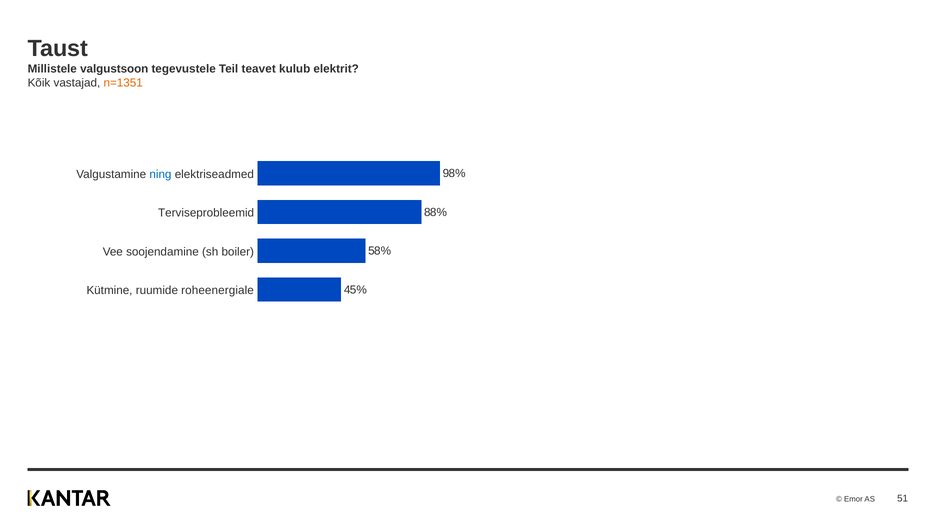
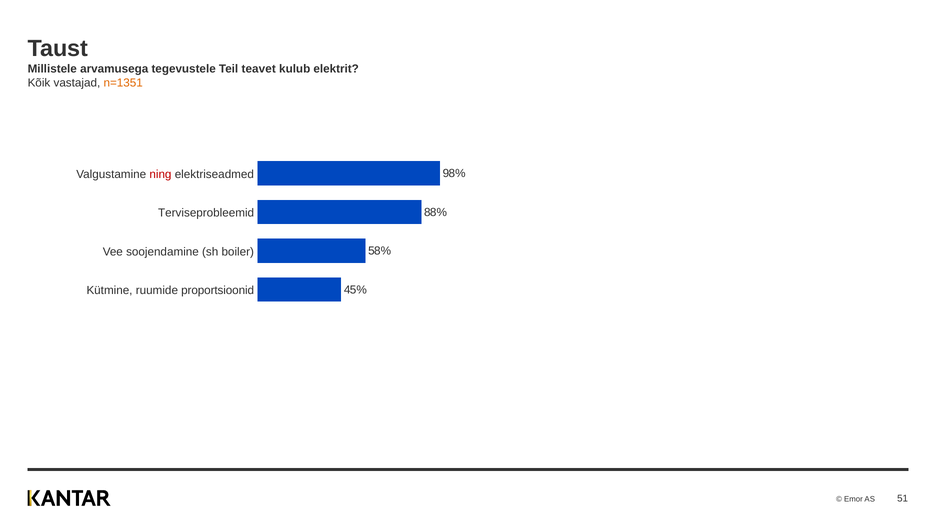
valgustsoon: valgustsoon -> arvamusega
ning colour: blue -> red
roheenergiale: roheenergiale -> proportsioonid
